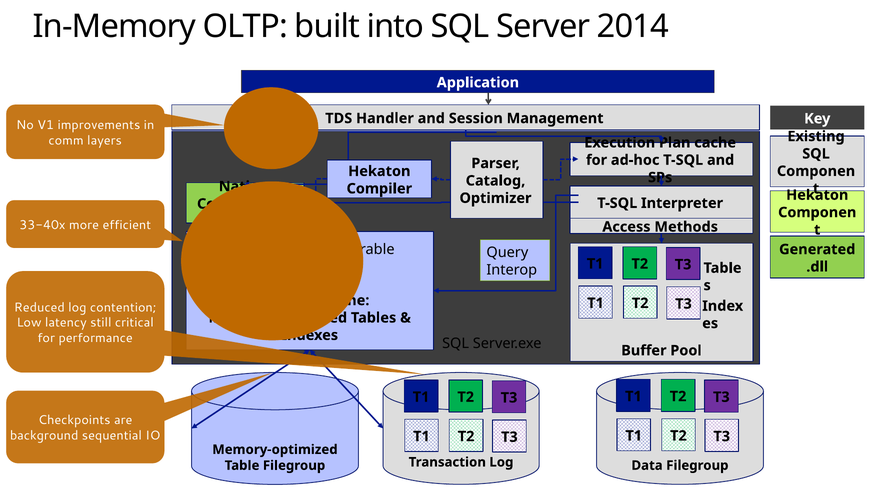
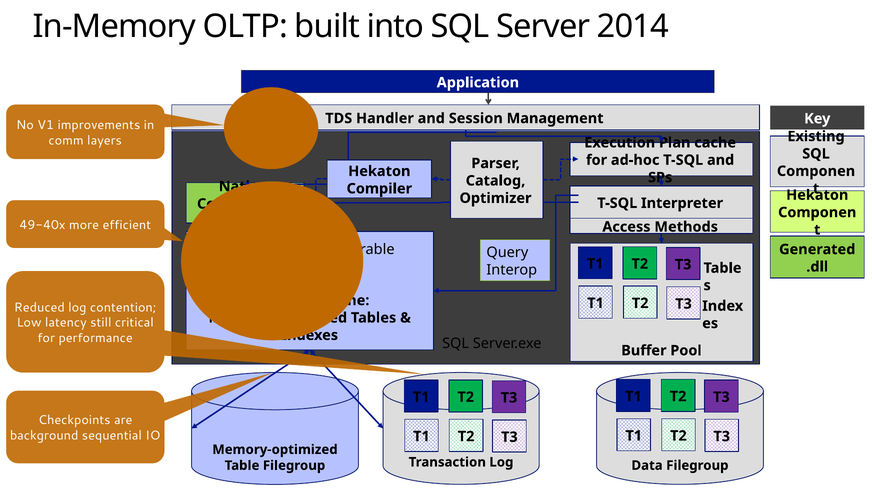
33-40x: 33-40x -> 49-40x
